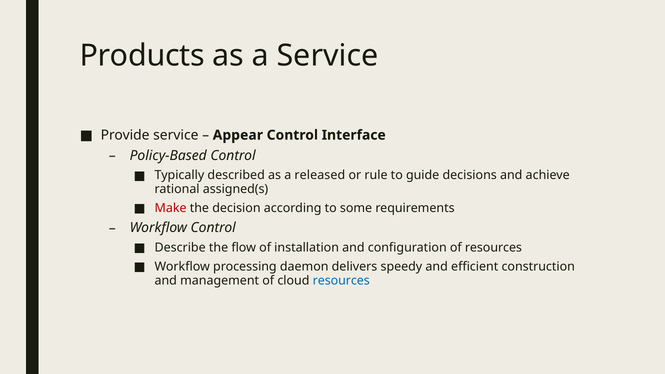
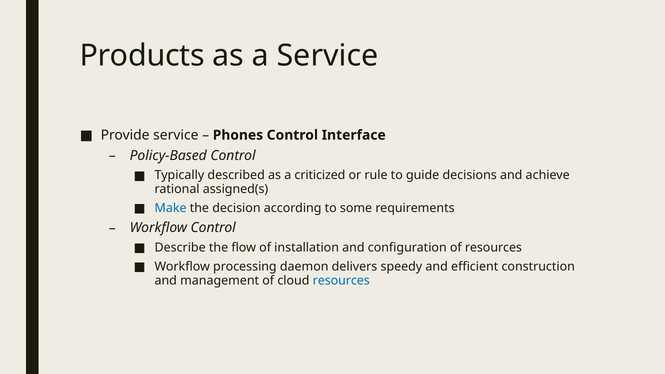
Appear: Appear -> Phones
released: released -> criticized
Make colour: red -> blue
